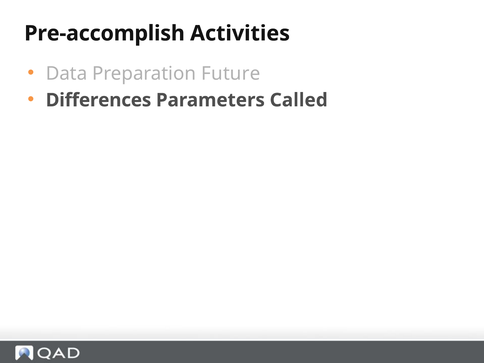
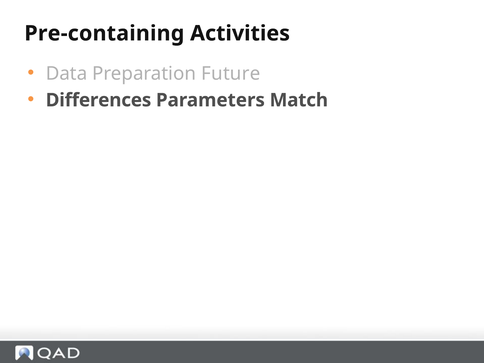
Pre-accomplish: Pre-accomplish -> Pre-containing
Called: Called -> Match
